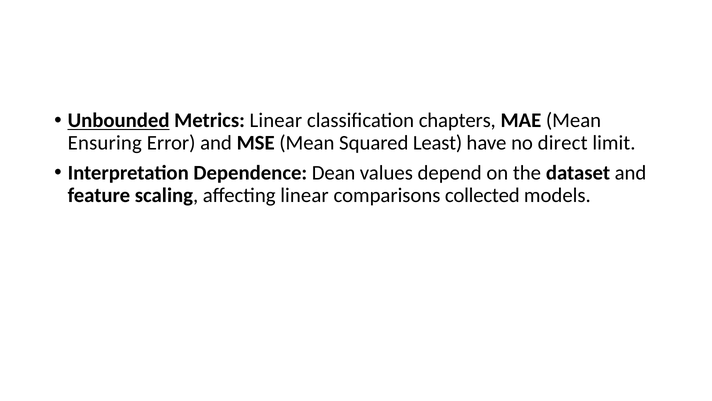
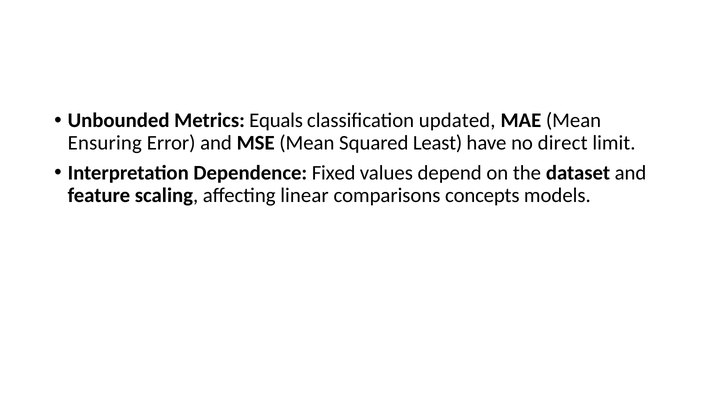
Unbounded underline: present -> none
Metrics Linear: Linear -> Equals
chapters: chapters -> updated
Dean: Dean -> Fixed
collected: collected -> concepts
